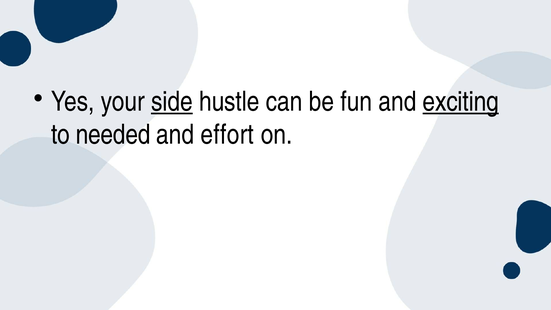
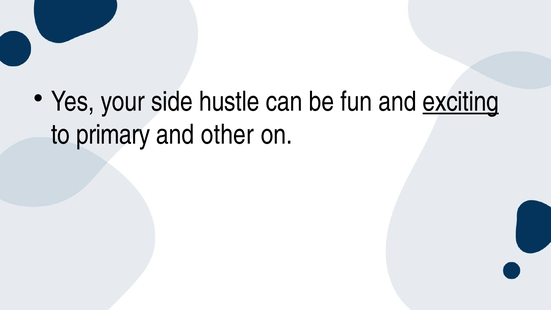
side underline: present -> none
needed: needed -> primary
effort: effort -> other
